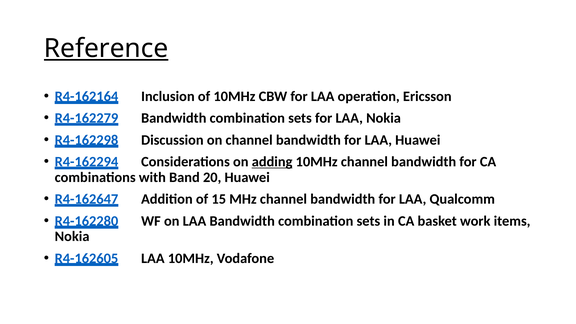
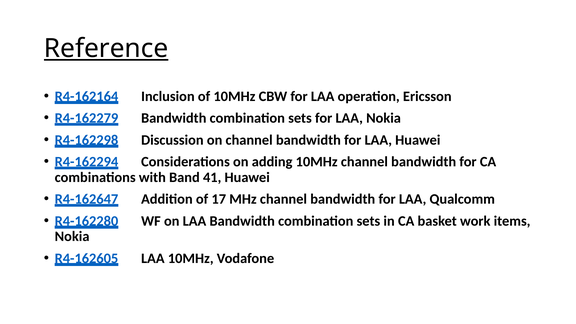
adding underline: present -> none
20: 20 -> 41
15: 15 -> 17
